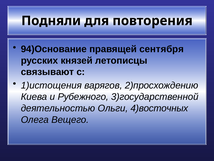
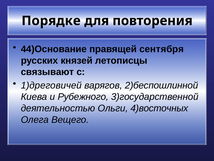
Подняли: Подняли -> Порядке
94)Основание: 94)Основание -> 44)Основание
1)истощения: 1)истощения -> 1)дреговичей
2)просхождению: 2)просхождению -> 2)беспошлинной
